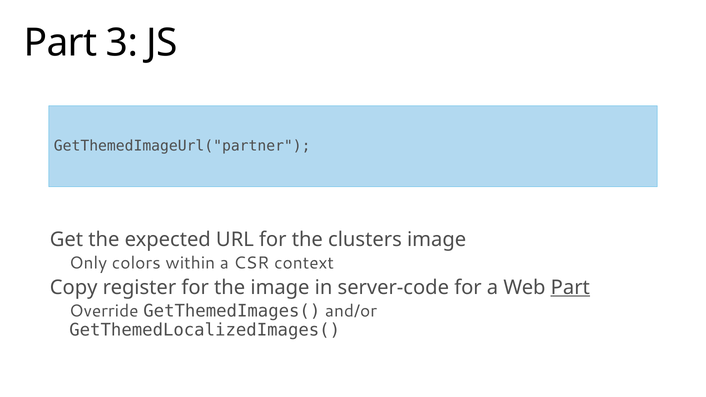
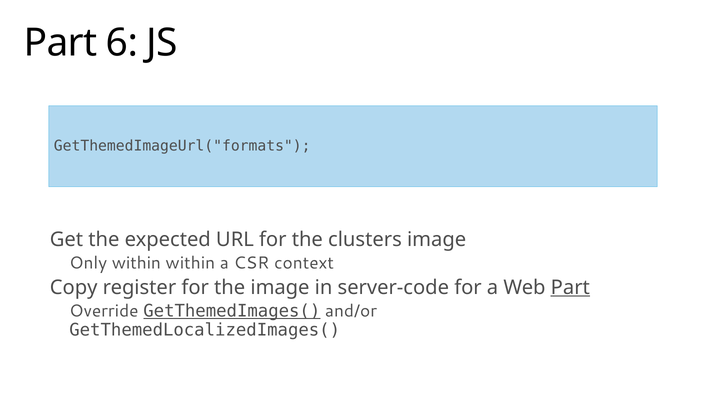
3: 3 -> 6
GetThemedImageUrl("partner: GetThemedImageUrl("partner -> GetThemedImageUrl("formats
Only colors: colors -> within
GetThemedImages( underline: none -> present
